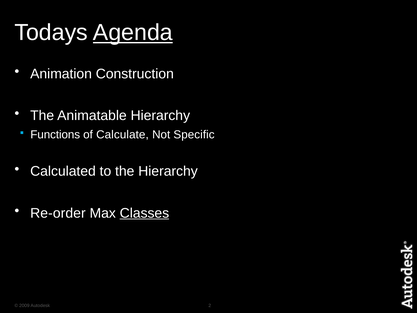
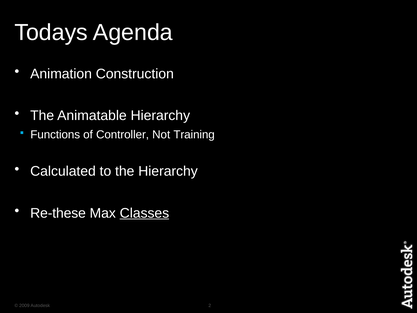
Agenda underline: present -> none
Calculate: Calculate -> Controller
Specific: Specific -> Training
Re-order: Re-order -> Re-these
